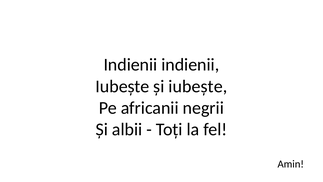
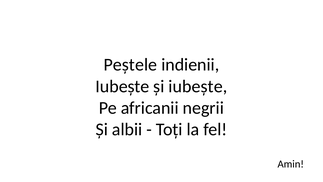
Indienii at (130, 65): Indienii -> Peștele
